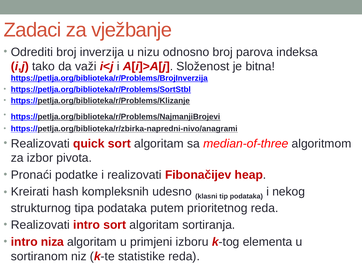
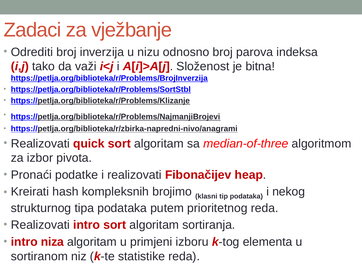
udesno: udesno -> brojimo
